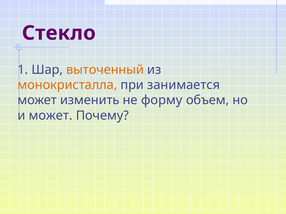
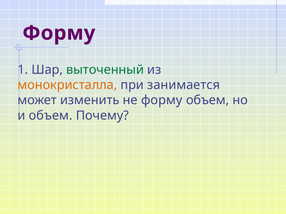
Стекло at (59, 33): Стекло -> Форму
выточенный colour: orange -> green
и может: может -> объем
